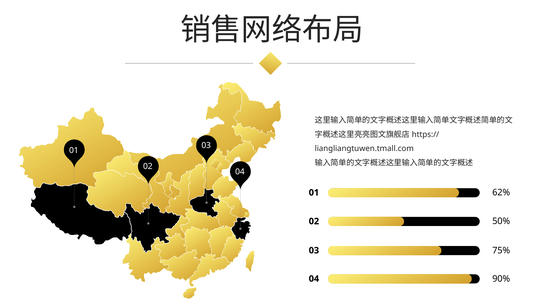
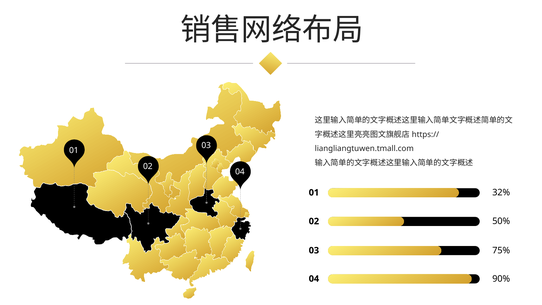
62%: 62% -> 32%
